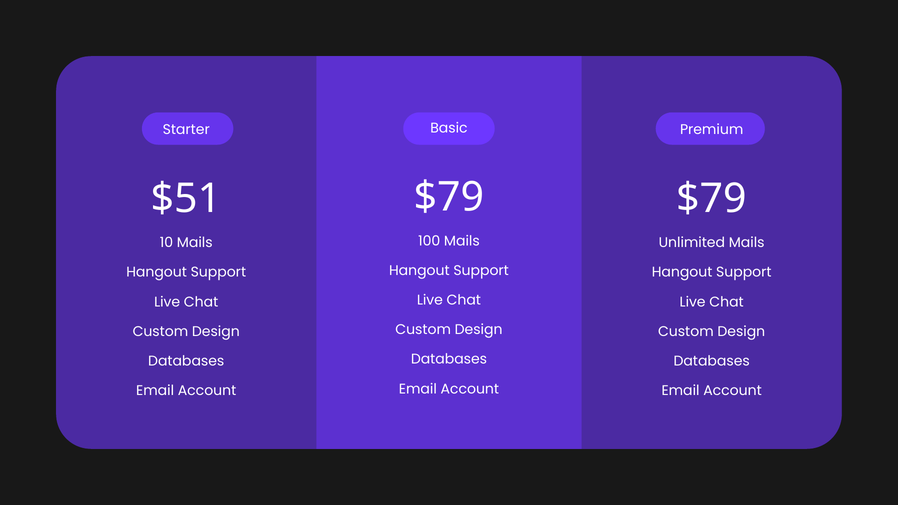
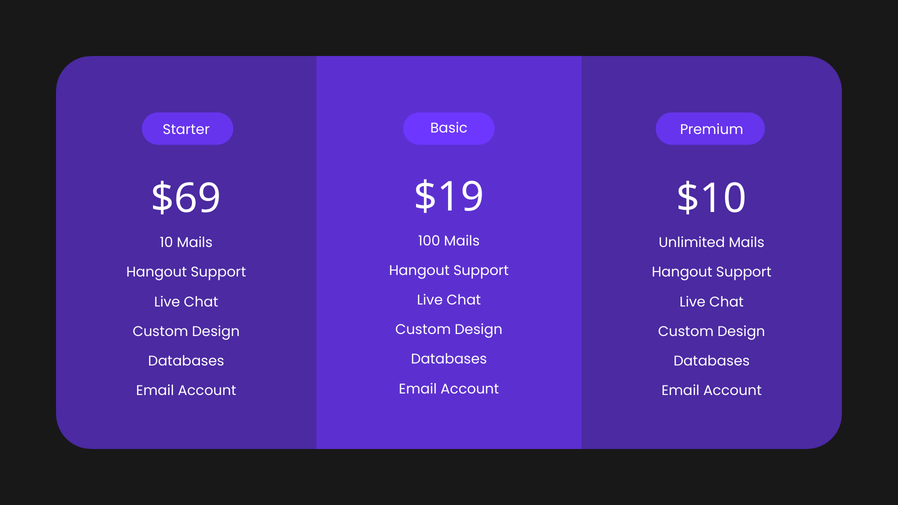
$79 at (449, 197): $79 -> $19
$51: $51 -> $69
$79 at (712, 199): $79 -> $10
